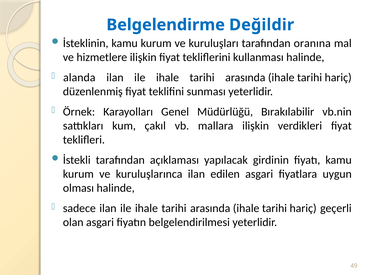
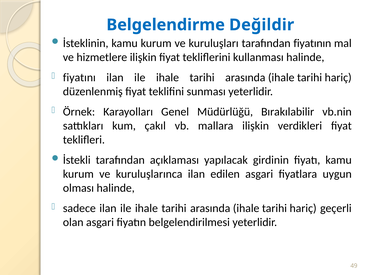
oranına: oranına -> fiyatının
alanda: alanda -> fiyatını
